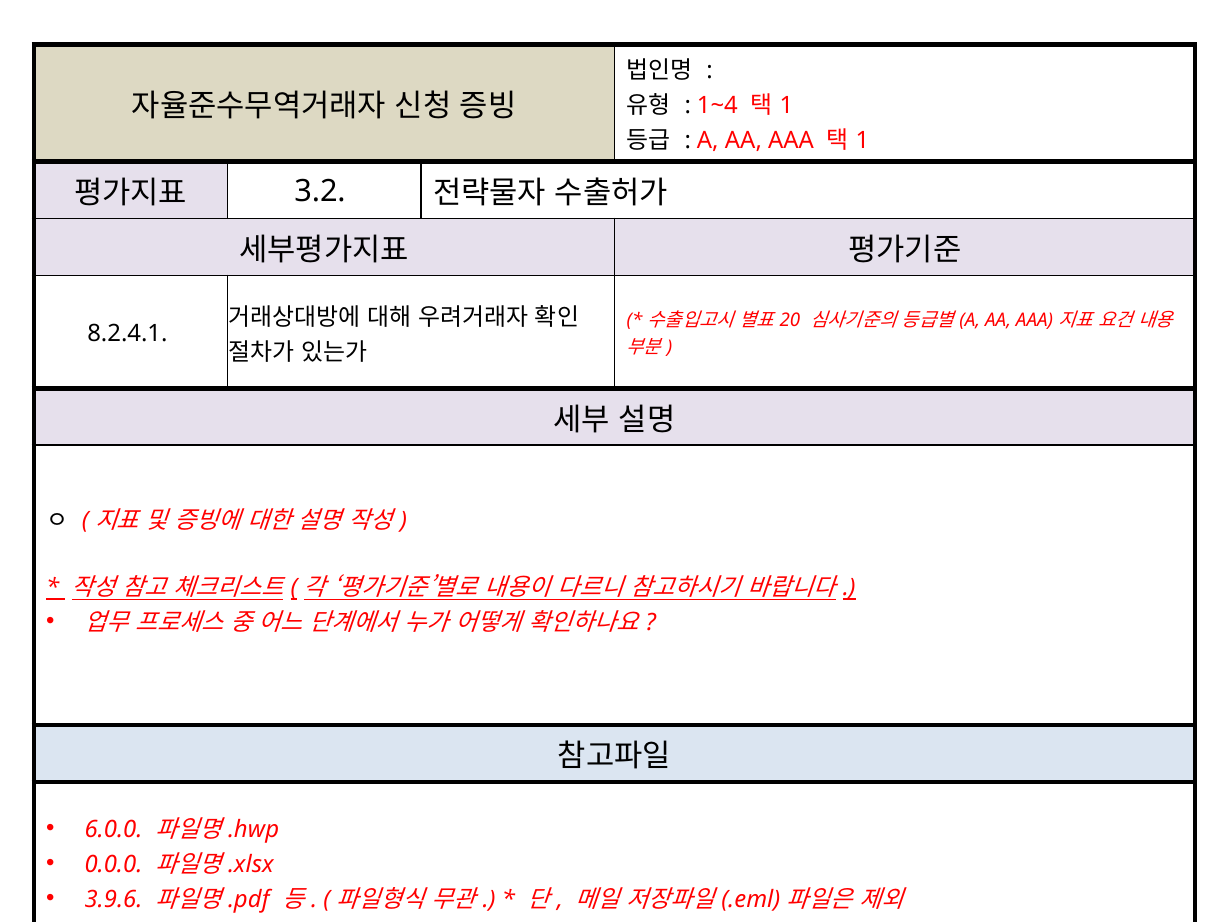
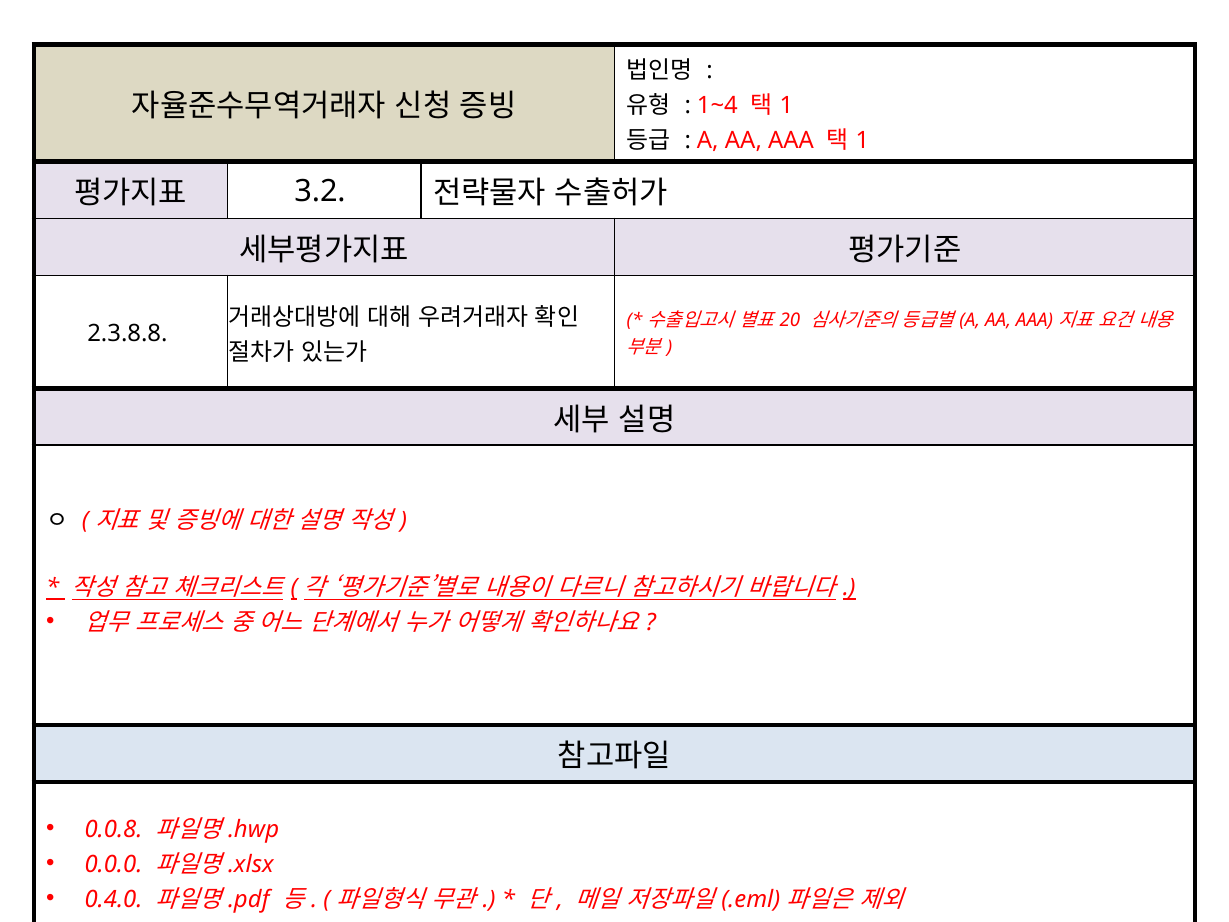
8.2.4.1: 8.2.4.1 -> 2.3.8.8
6.0.0: 6.0.0 -> 0.0.8
3.9.6: 3.9.6 -> 0.4.0
